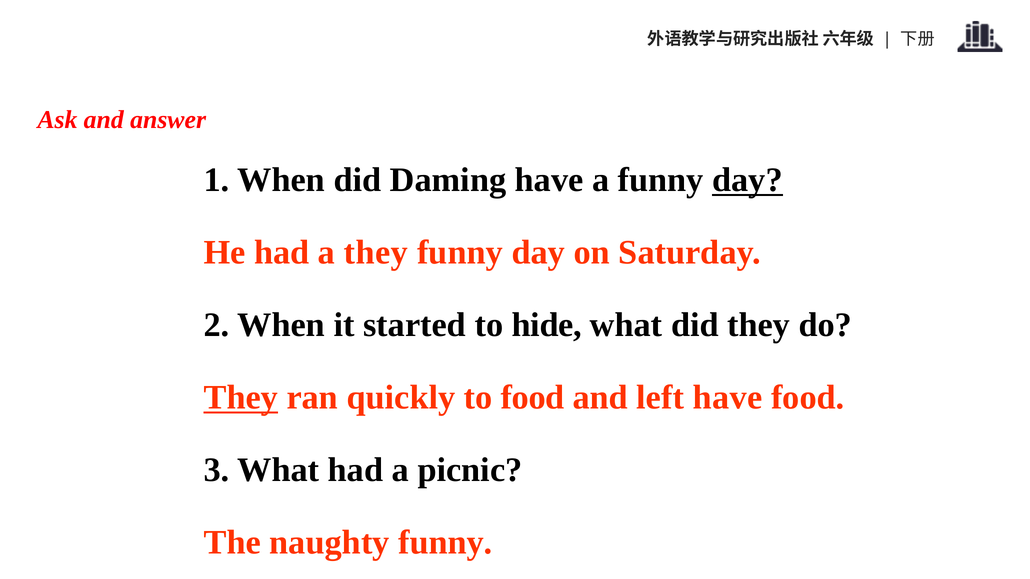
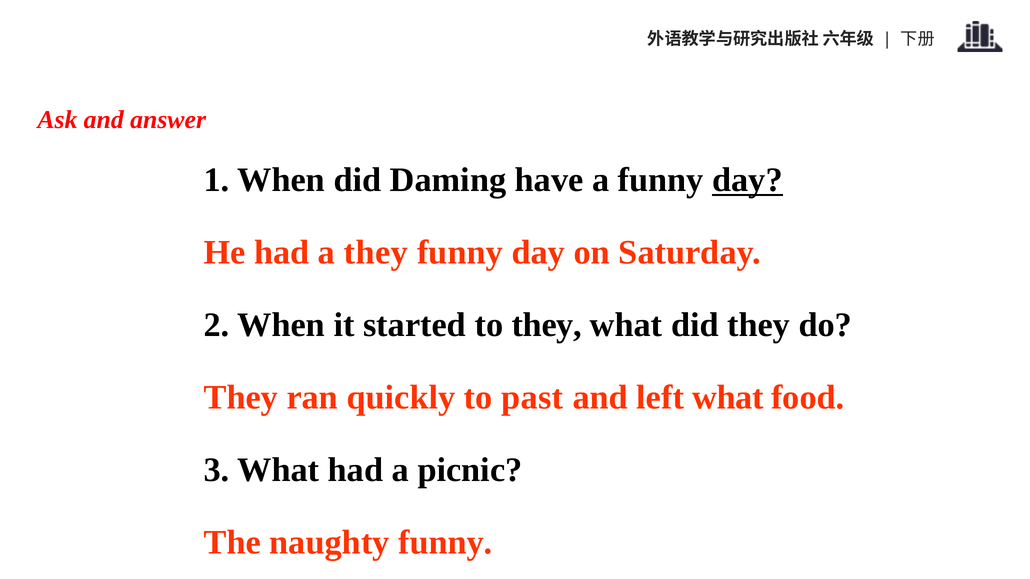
to hide: hide -> they
They at (241, 398) underline: present -> none
to food: food -> past
left have: have -> what
